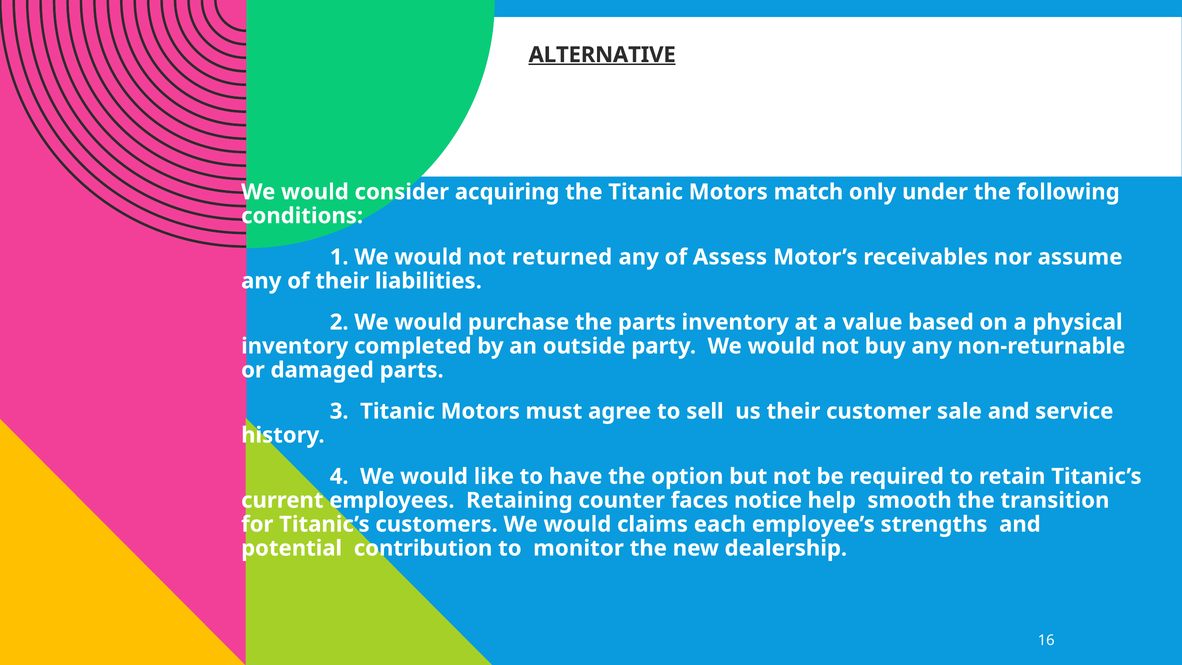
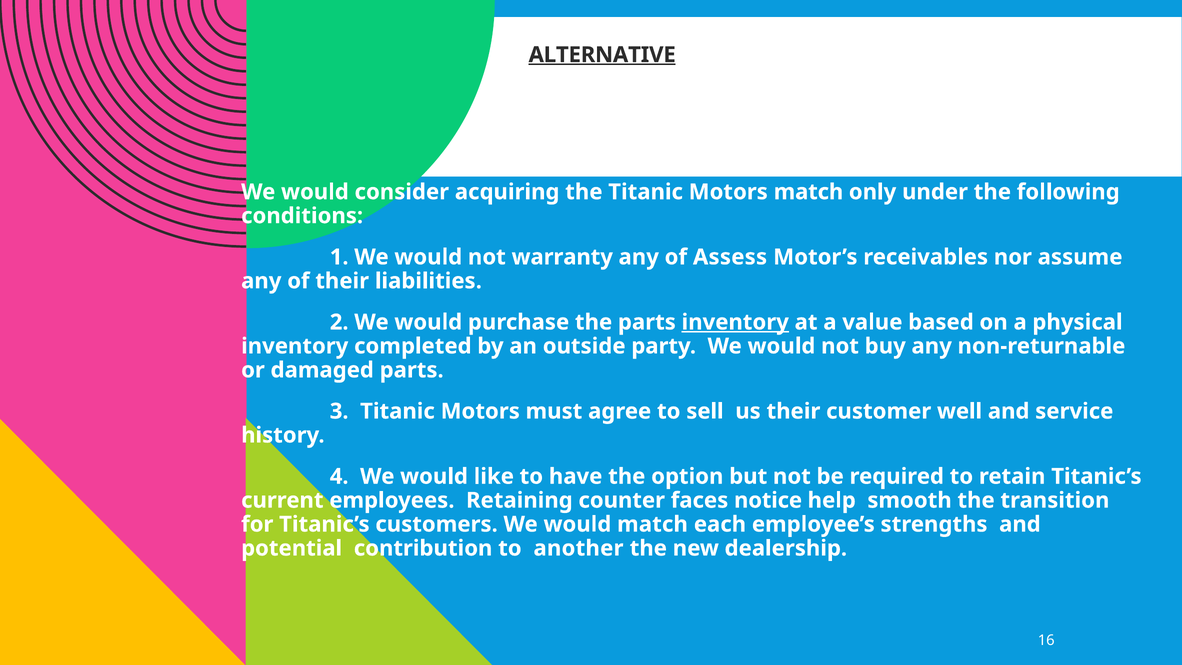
returned: returned -> warranty
inventory at (735, 322) underline: none -> present
sale: sale -> well
would claims: claims -> match
monitor: monitor -> another
